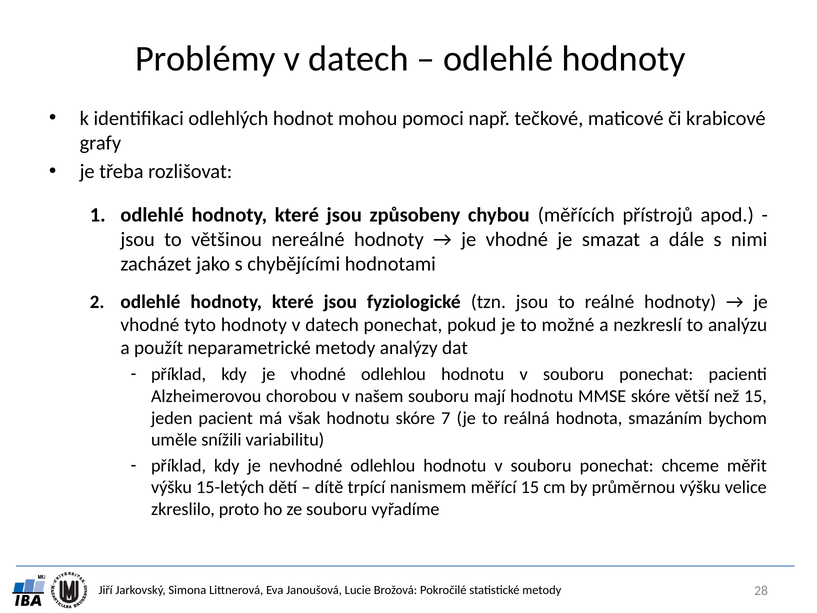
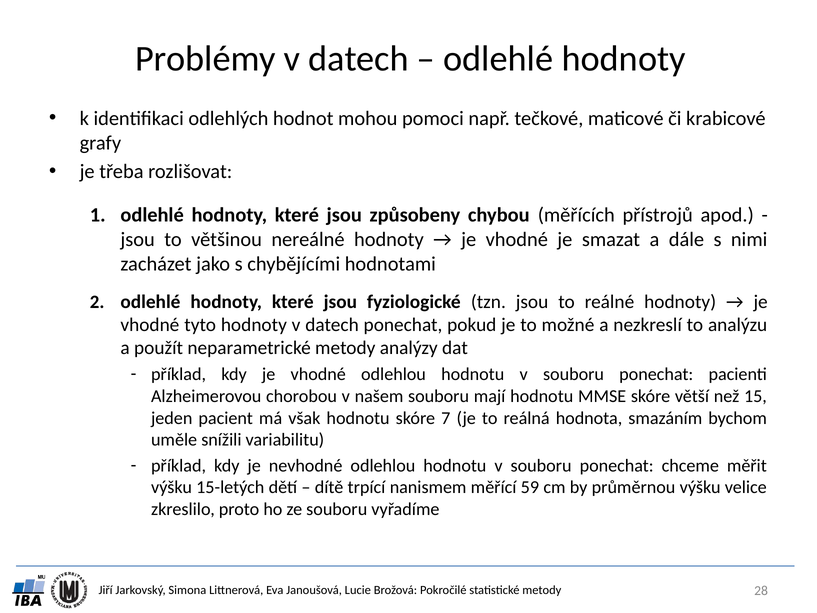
měřící 15: 15 -> 59
